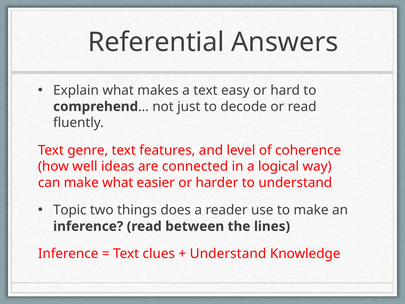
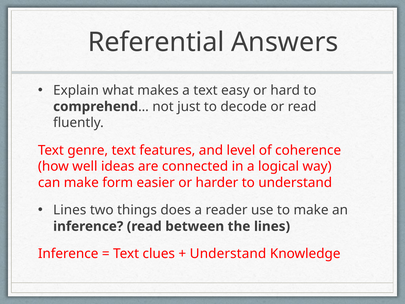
make what: what -> form
Topic at (70, 210): Topic -> Lines
